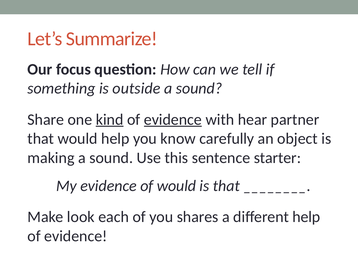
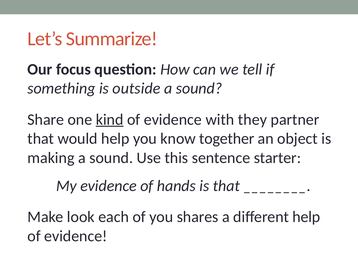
evidence at (173, 119) underline: present -> none
hear: hear -> they
carefully: carefully -> together
of would: would -> hands
